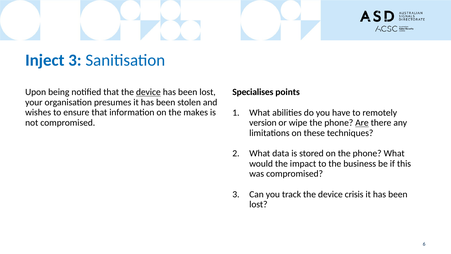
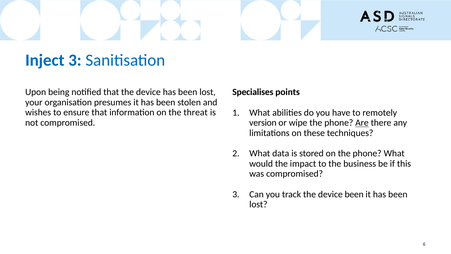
device at (148, 92) underline: present -> none
makes: makes -> threat
device crisis: crisis -> been
